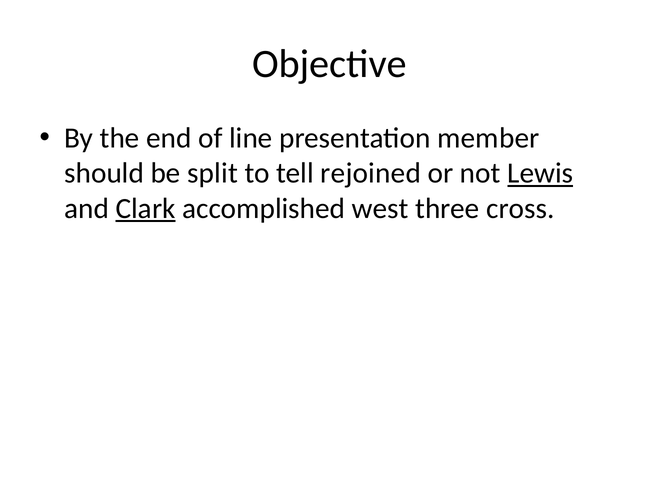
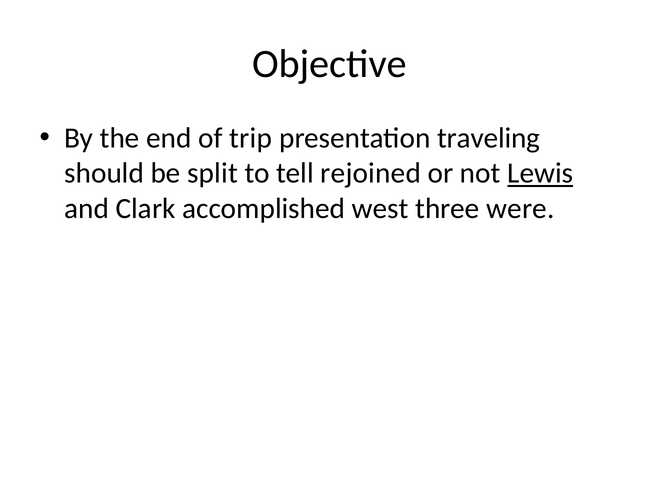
line: line -> trip
member: member -> traveling
Clark underline: present -> none
cross: cross -> were
